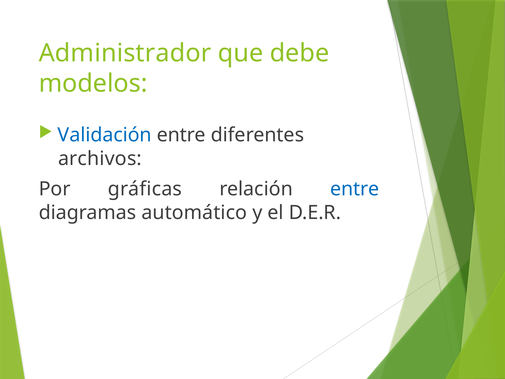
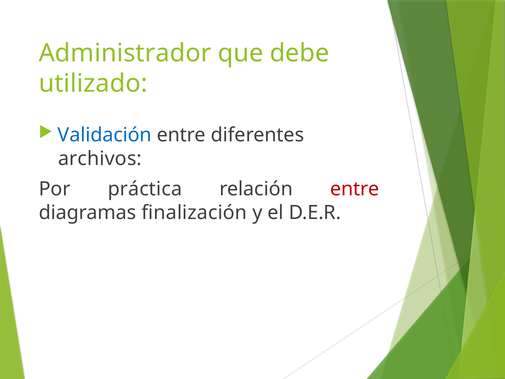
modelos: modelos -> utilizado
gráficas: gráficas -> práctica
entre at (355, 189) colour: blue -> red
automático: automático -> finalización
